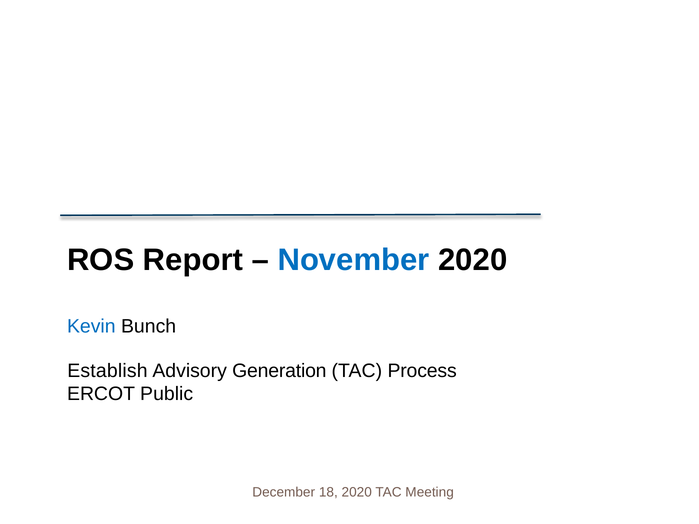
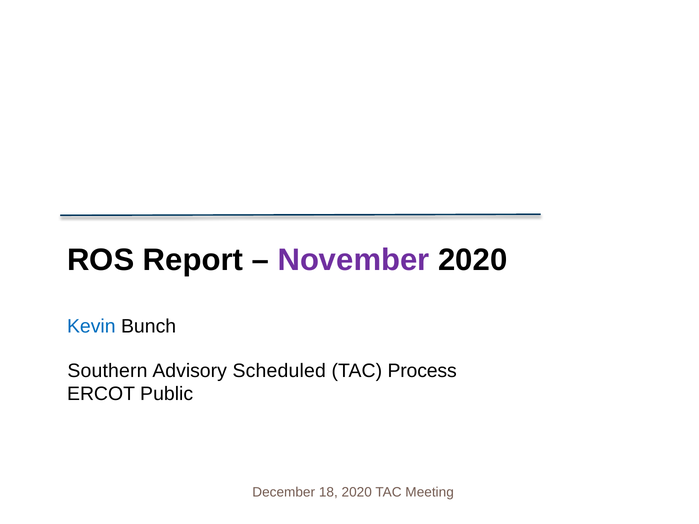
November colour: blue -> purple
Establish: Establish -> Southern
Generation: Generation -> Scheduled
